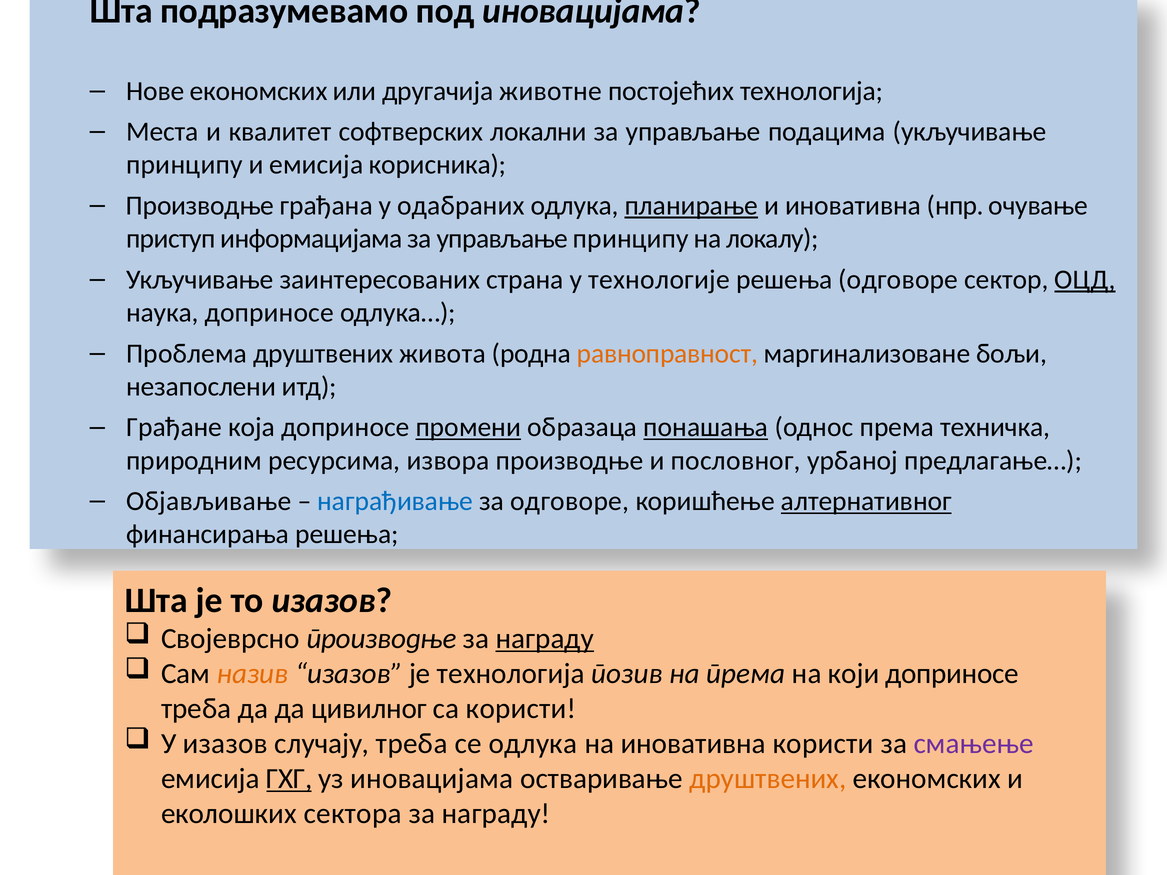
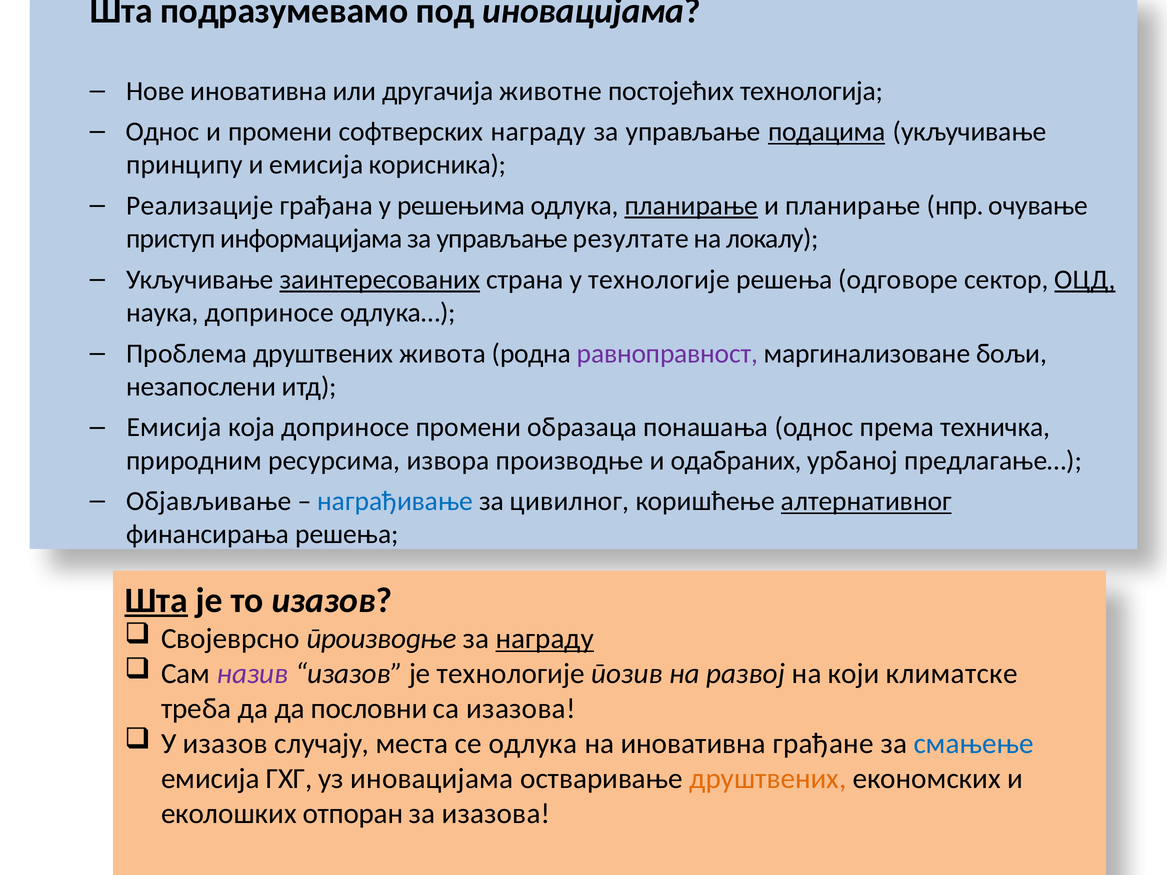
Нове економских: економских -> иновативна
Места at (162, 132): Места -> Однос
и квалитет: квалитет -> промени
софтверских локални: локални -> награду
подацима underline: none -> present
Производње at (200, 206): Производње -> Реализације
одабраних: одабраних -> решењима
и иновативна: иновативна -> планирање
управљање принципу: принципу -> резултате
заинтересованих underline: none -> present
равноправност colour: orange -> purple
Грађане at (174, 428): Грађане -> Емисија
промени at (468, 428) underline: present -> none
понашања underline: present -> none
пословног: пословног -> одабраних
за одговоре: одговоре -> цивилног
Шта at (156, 601) underline: none -> present
назив colour: orange -> purple
је технологија: технологија -> технологије
на према: према -> развој
који доприносе: доприносе -> климатске
цивилног: цивилног -> пословни
са користи: користи -> изазова
случају треба: треба -> места
иновативна користи: користи -> грађане
смањење colour: purple -> blue
ГХГ underline: present -> none
сектора: сектора -> отпоран
награду at (496, 814): награду -> изазова
